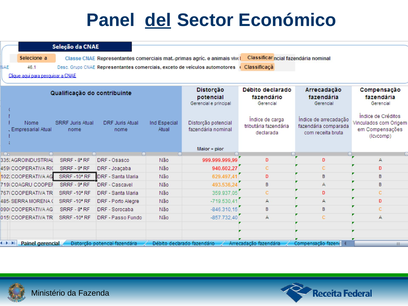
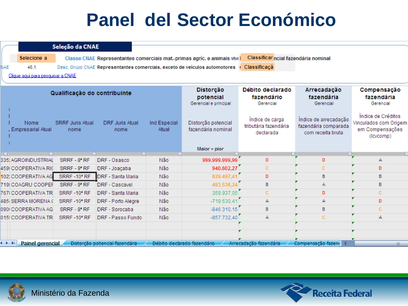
del underline: present -> none
